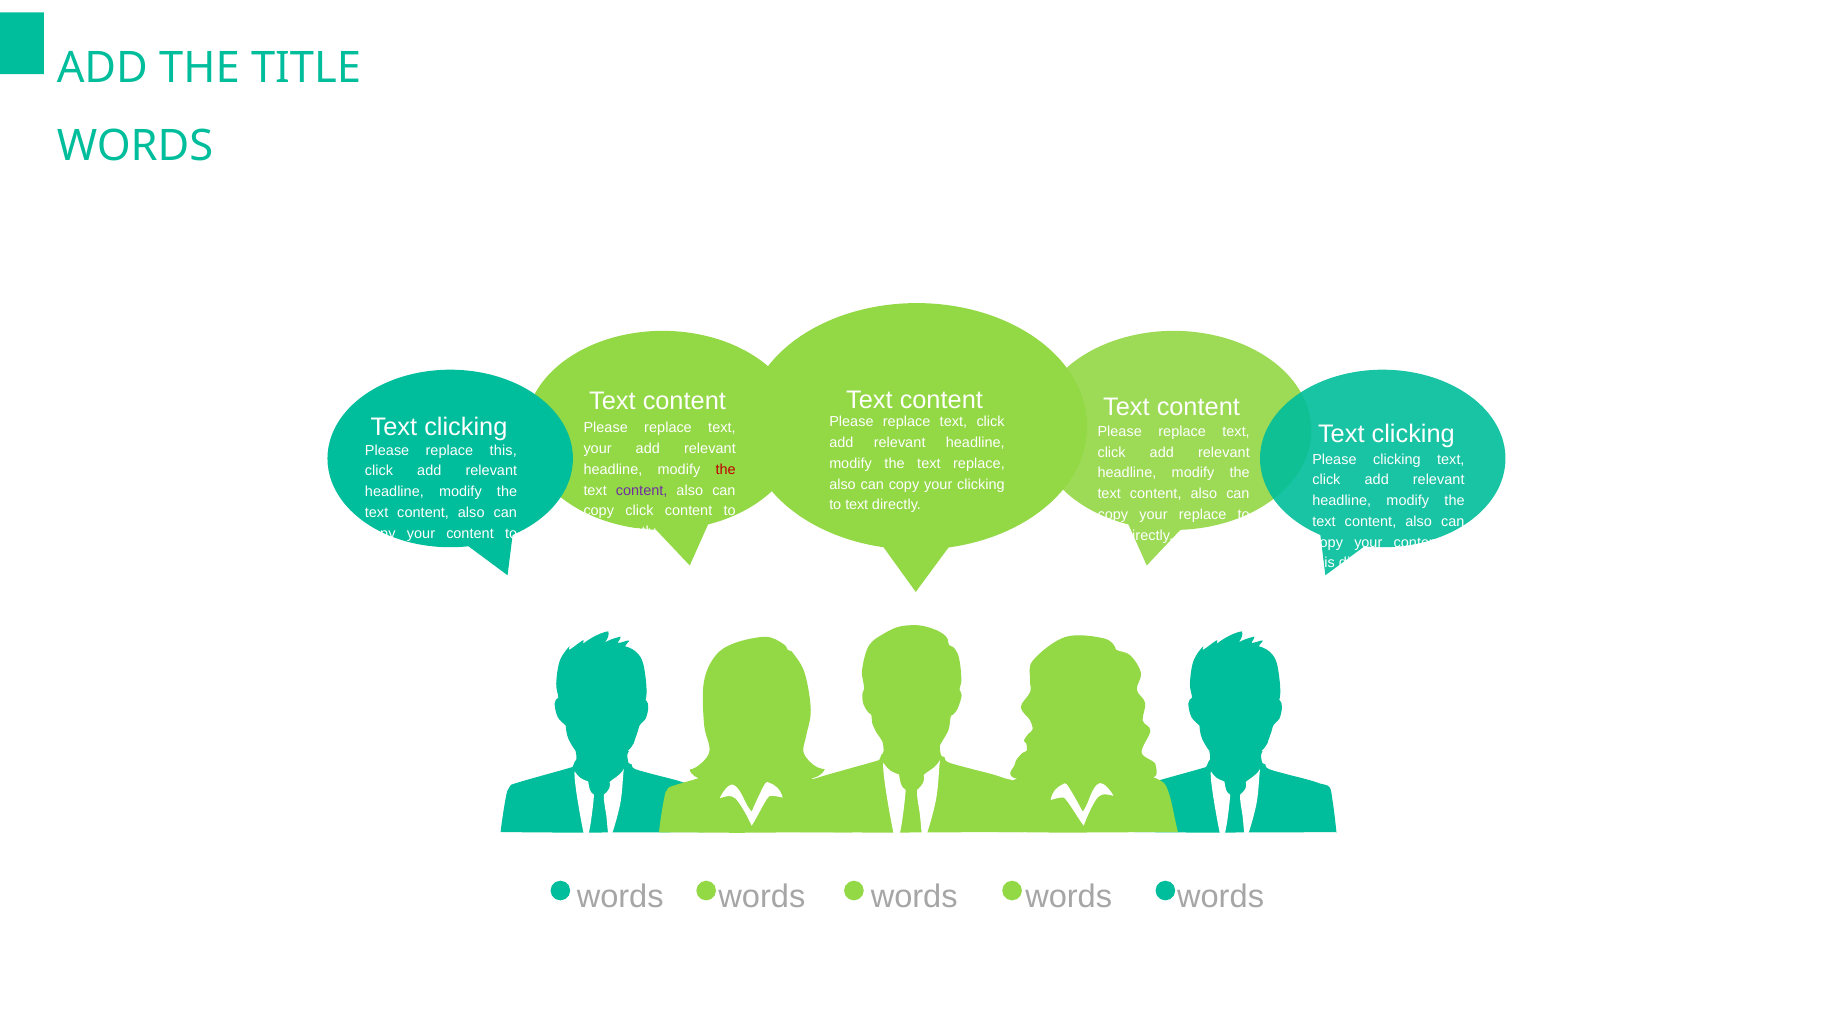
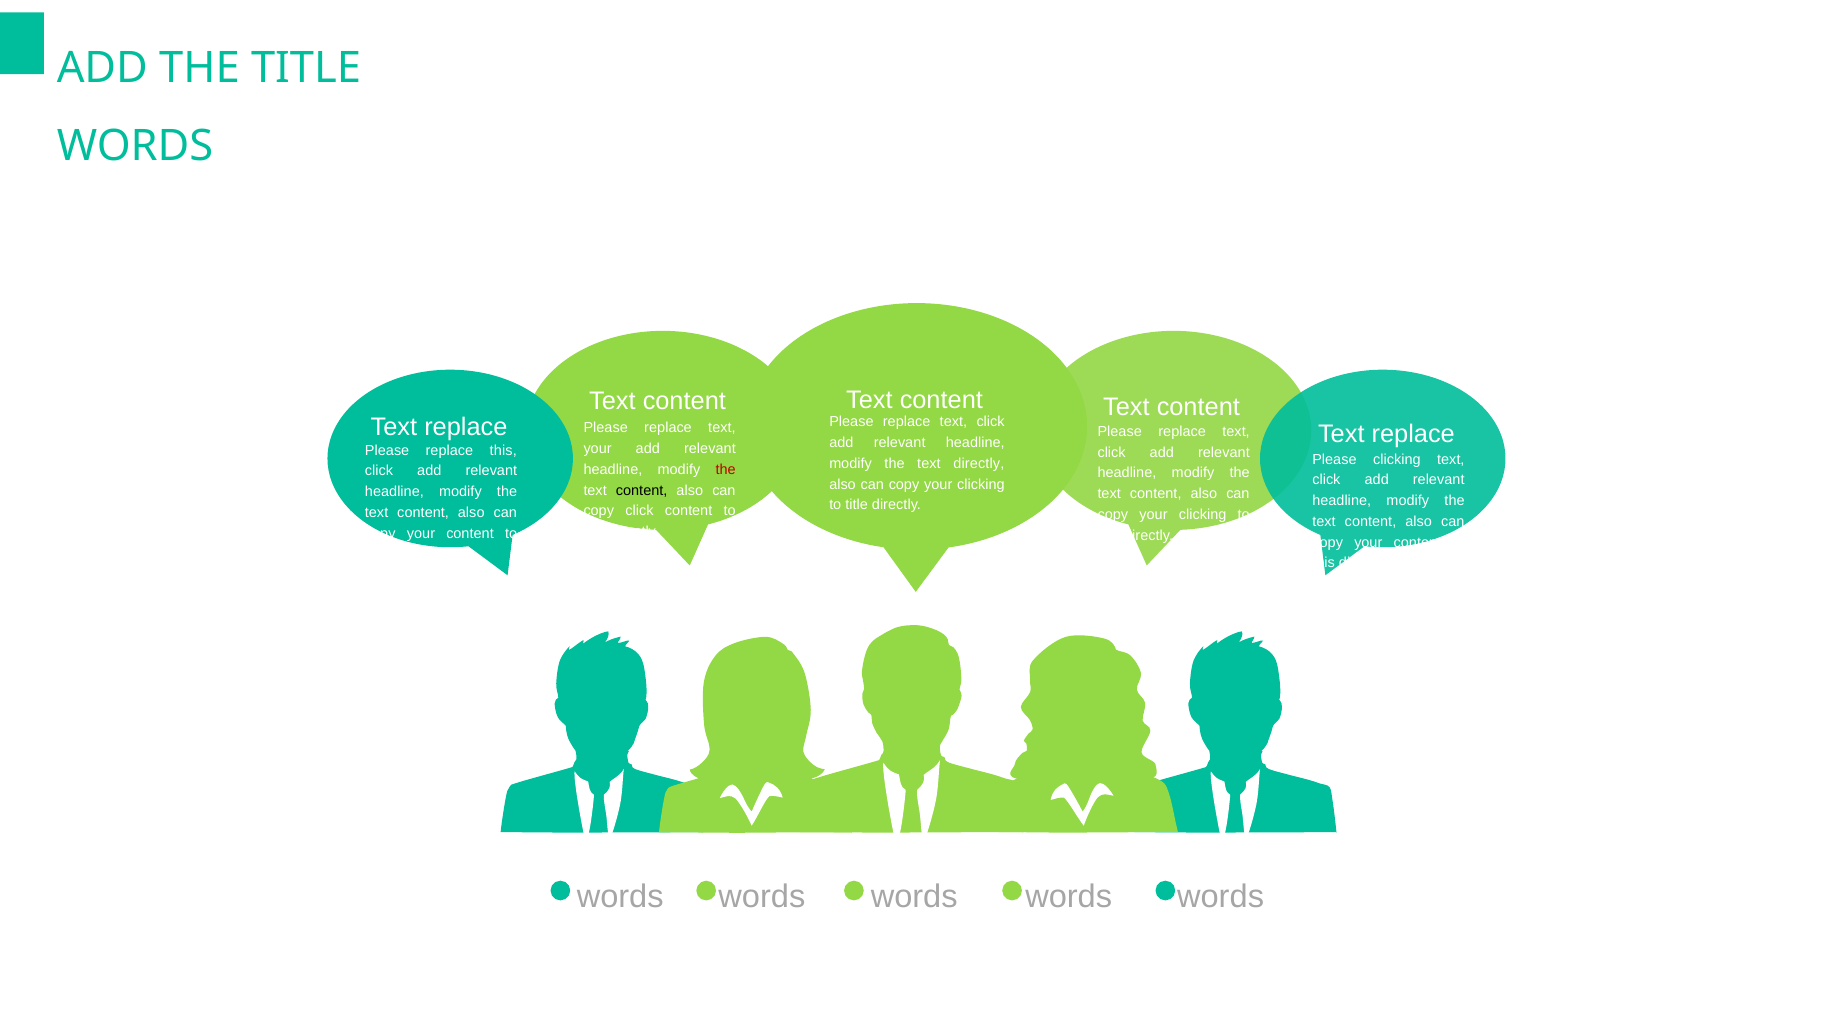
clicking at (466, 427): clicking -> replace
clicking at (1413, 434): clicking -> replace
text replace: replace -> directly
content at (642, 490) colour: purple -> black
to text: text -> title
replace at (1203, 515): replace -> clicking
